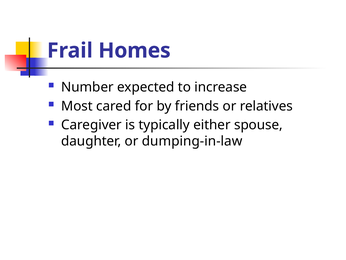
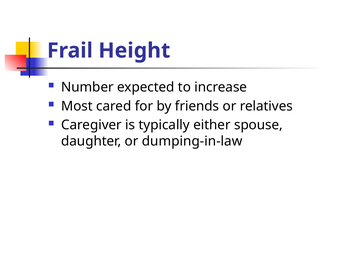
Homes: Homes -> Height
